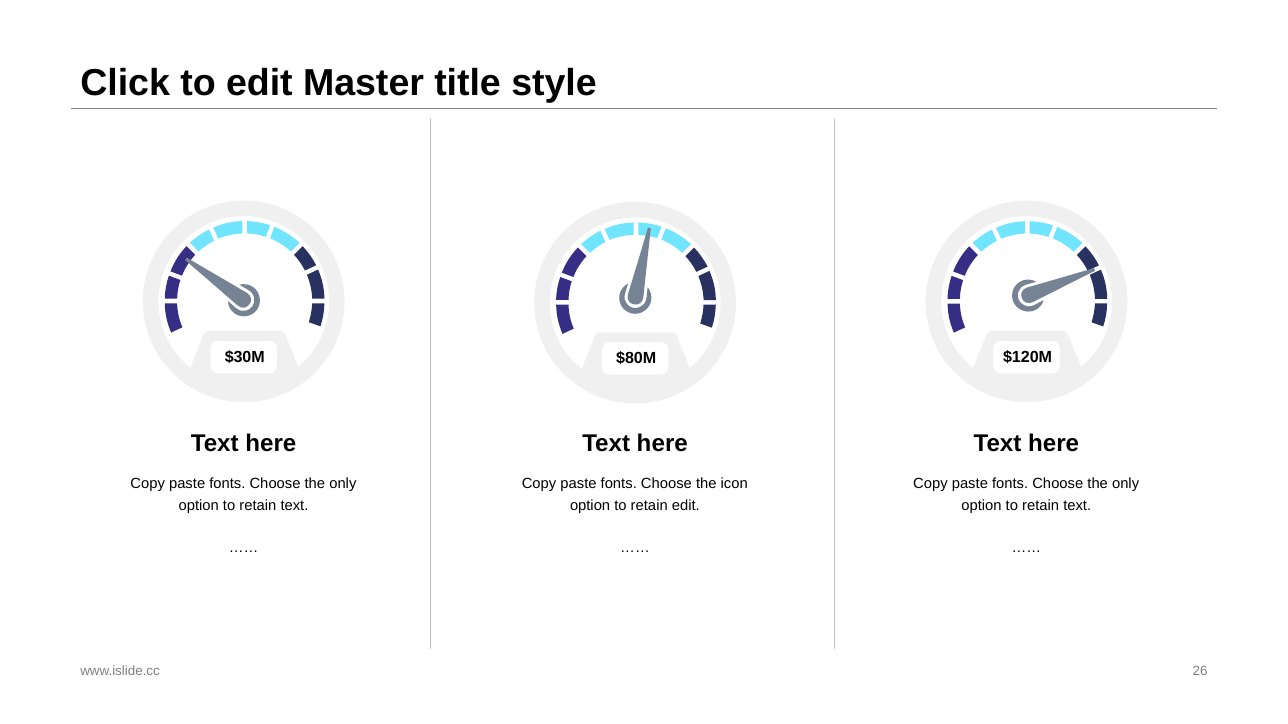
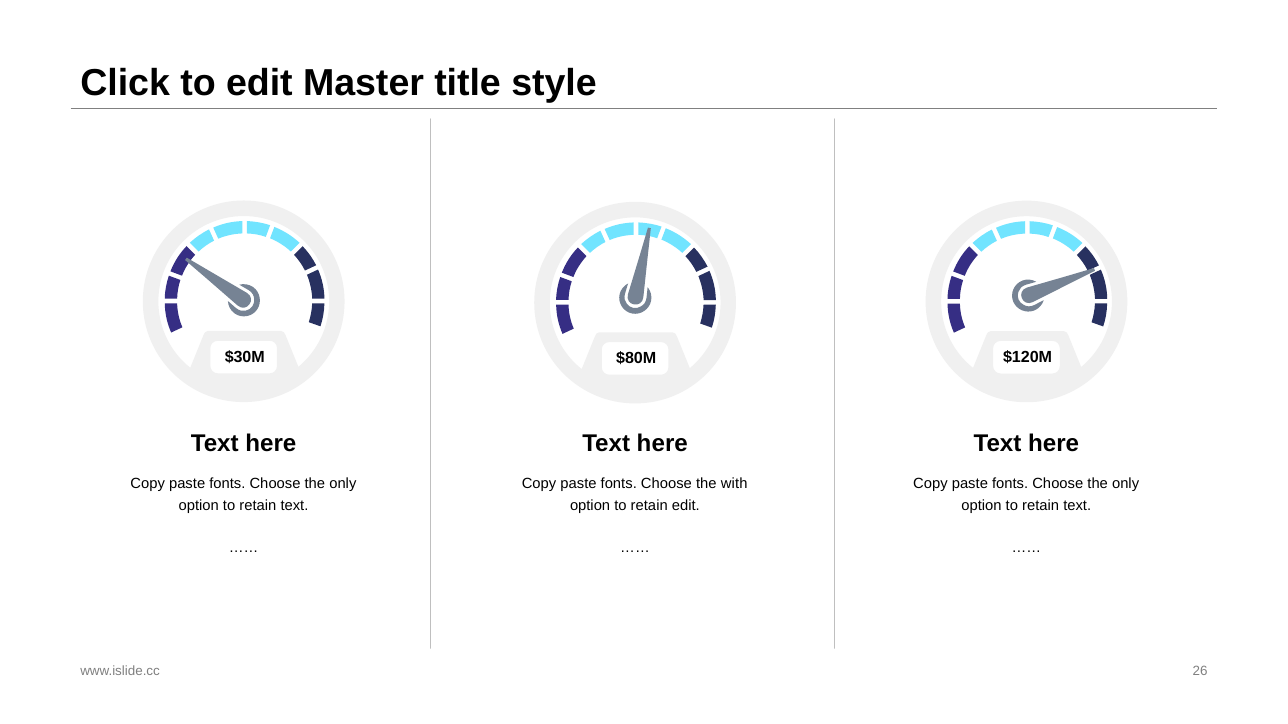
icon: icon -> with
